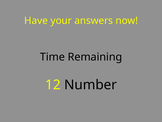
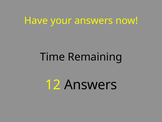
12 Number: Number -> Answers
